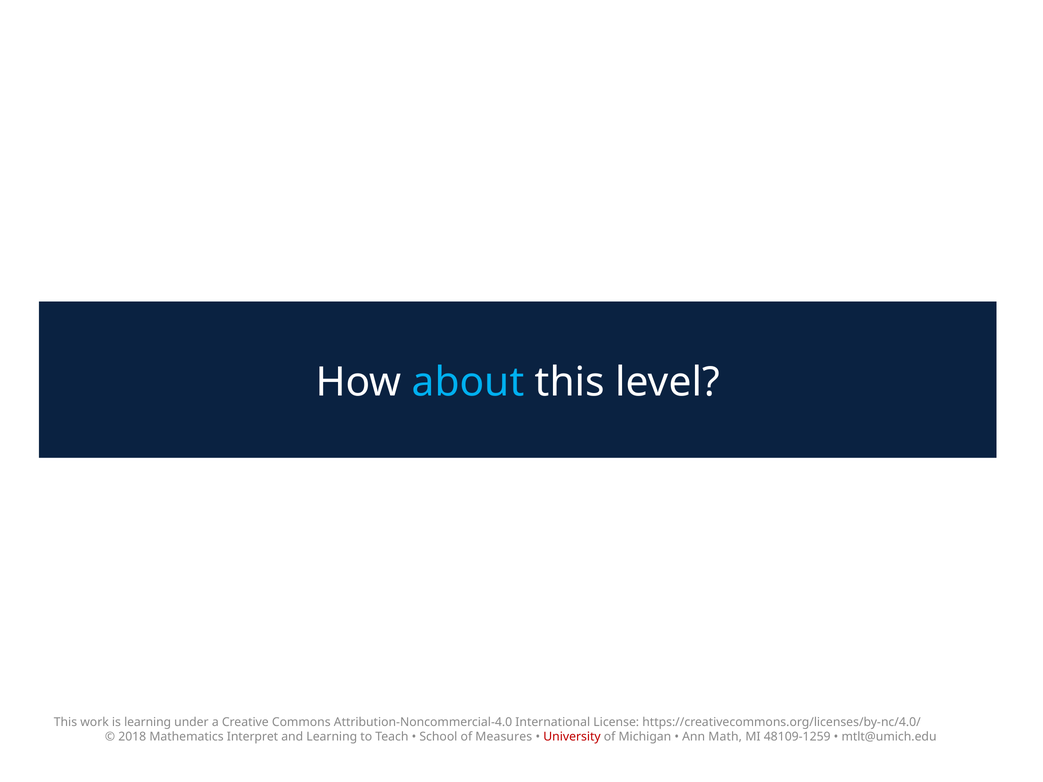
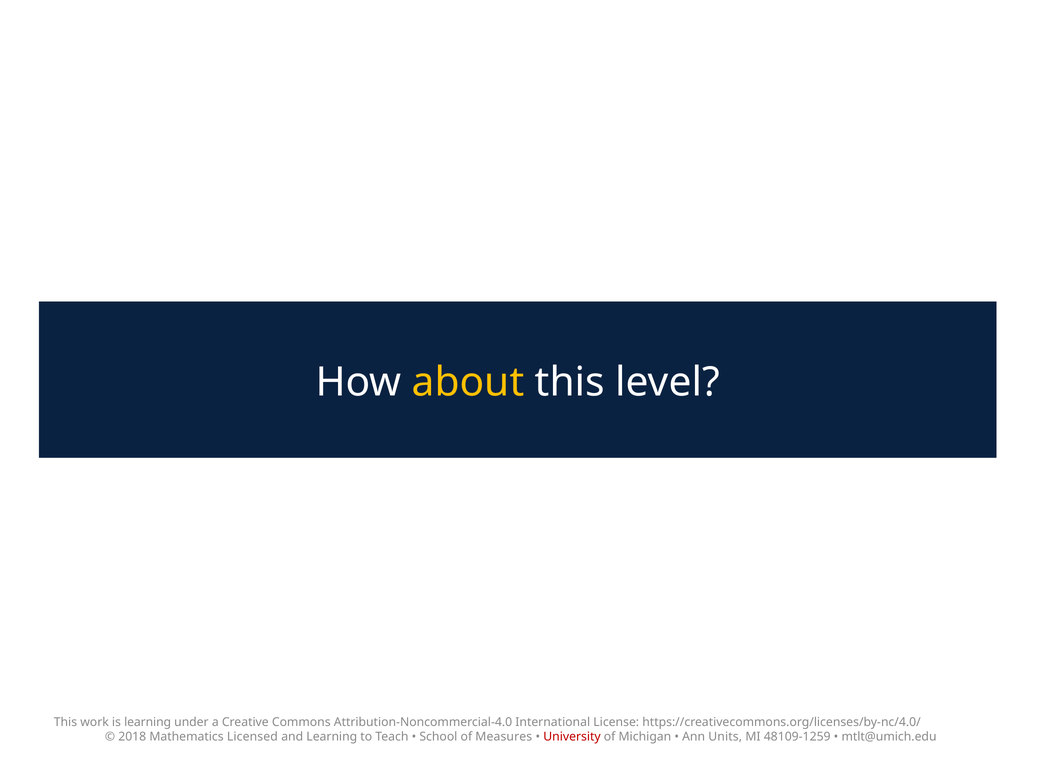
about at (468, 383) colour: light blue -> yellow
Interpret: Interpret -> Licensed
Math: Math -> Units
